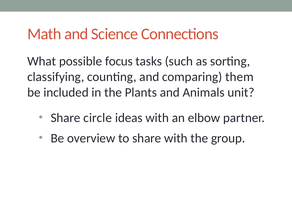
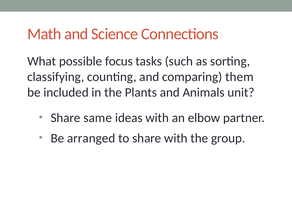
circle: circle -> same
overview: overview -> arranged
